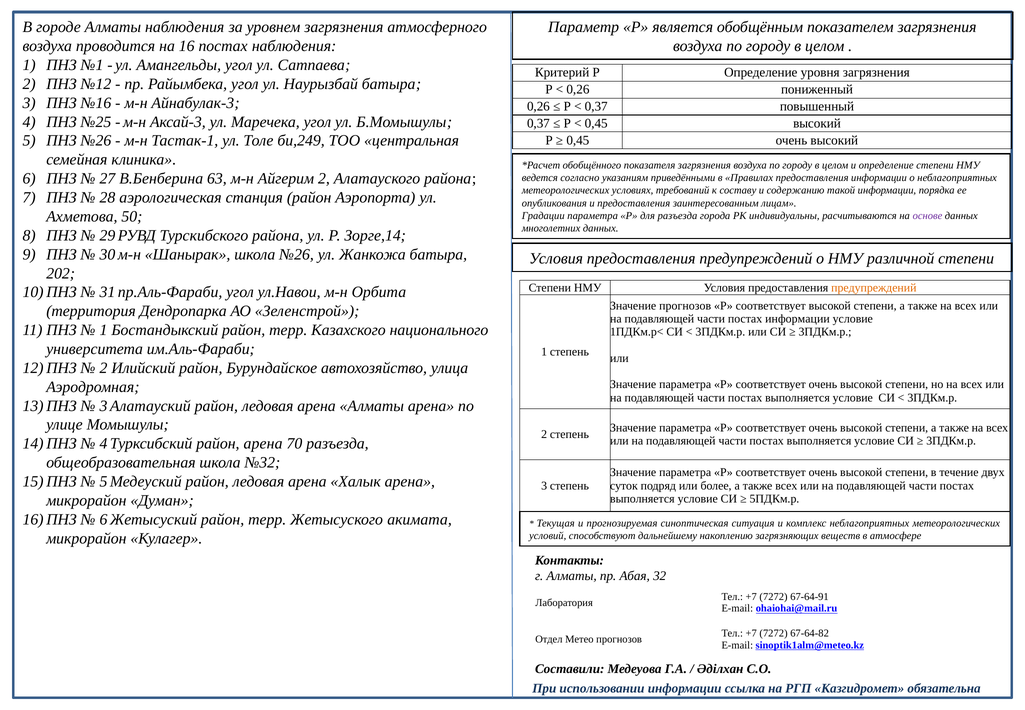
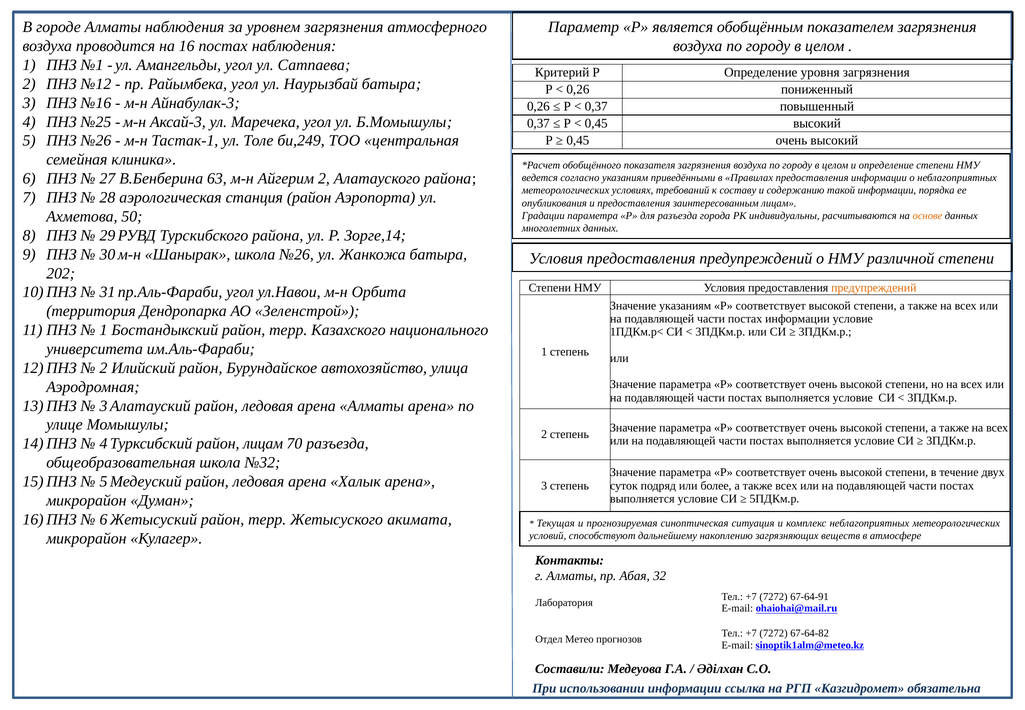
основе colour: purple -> orange
Значение прогнозов: прогнозов -> указаниям
район арена: арена -> лицам
